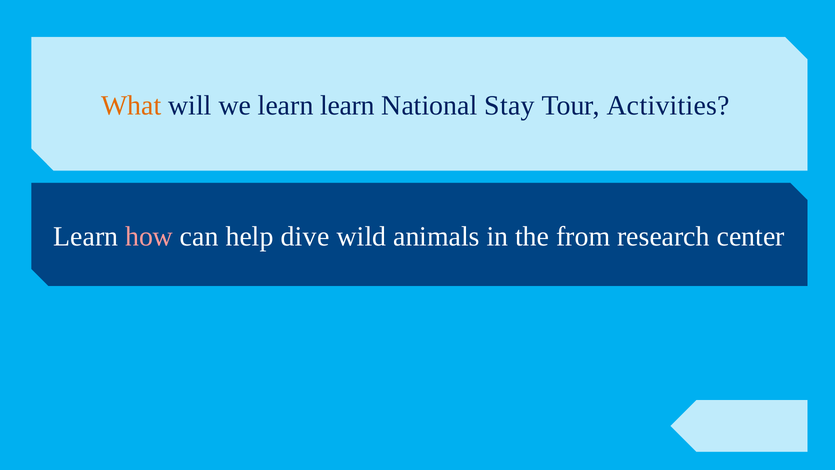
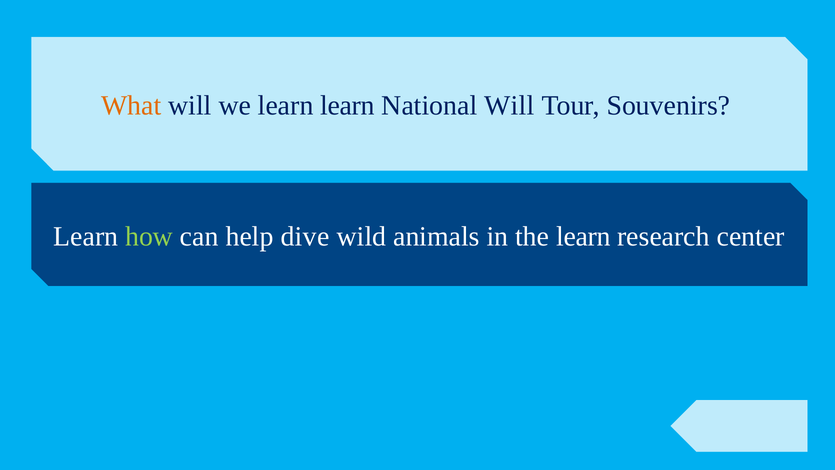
National Stay: Stay -> Will
Activities: Activities -> Souvenirs
how colour: pink -> light green
the from: from -> learn
